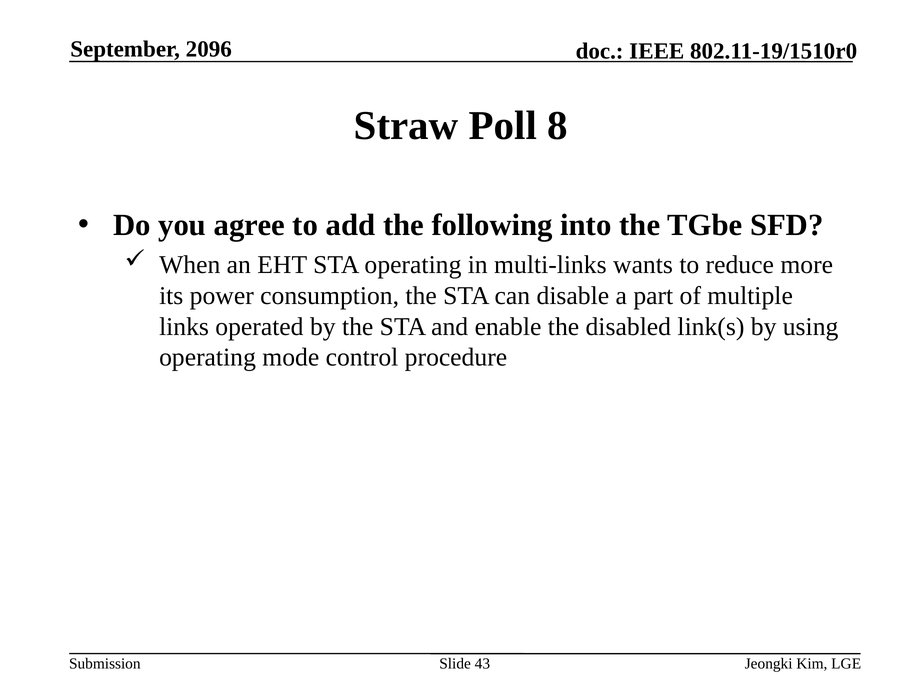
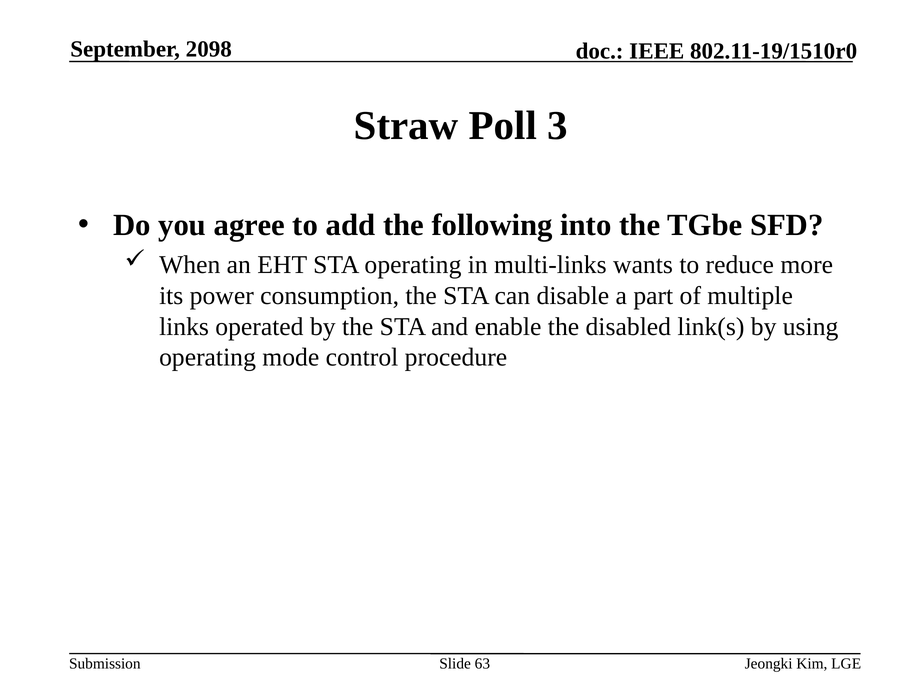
2096: 2096 -> 2098
8: 8 -> 3
43: 43 -> 63
